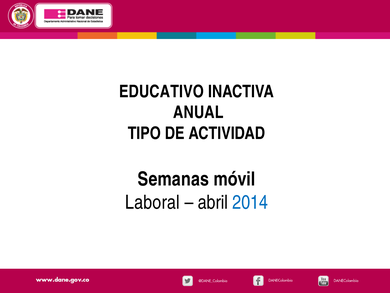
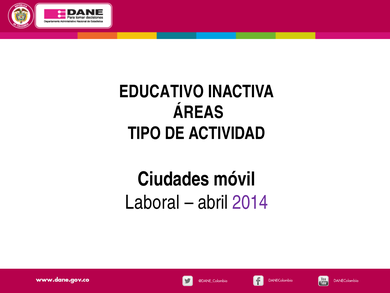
ANUAL: ANUAL -> ÁREAS
Semanas: Semanas -> Ciudades
2014 colour: blue -> purple
